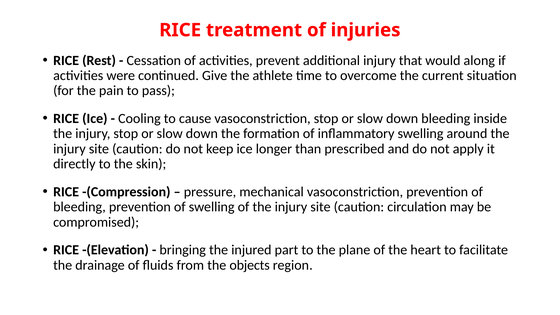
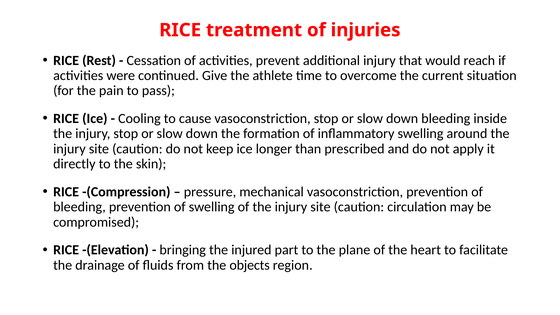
along: along -> reach
